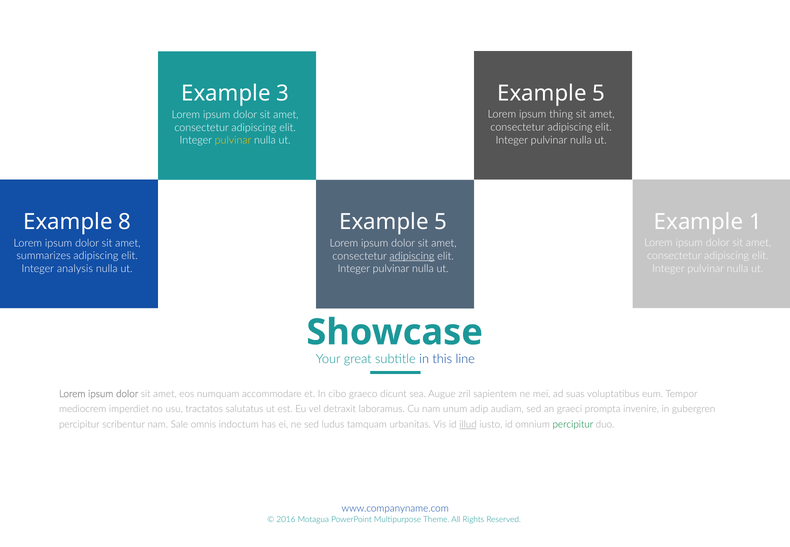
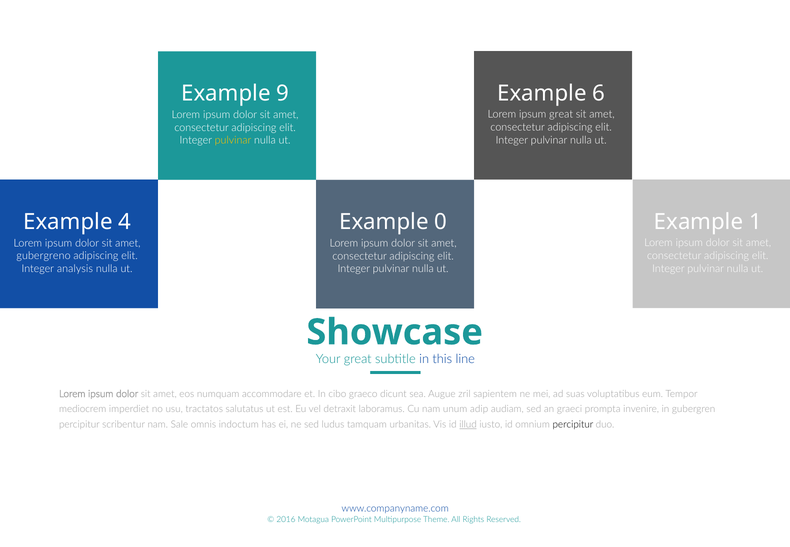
5 at (599, 93): 5 -> 6
3: 3 -> 9
ipsum thing: thing -> great
8: 8 -> 4
5 at (441, 222): 5 -> 0
summarizes: summarizes -> gubergreno
adipiscing at (412, 256) underline: present -> none
percipitur at (573, 425) colour: green -> black
